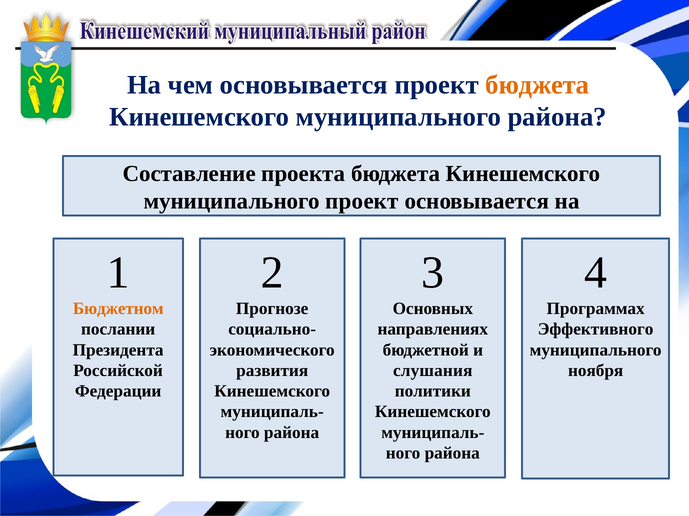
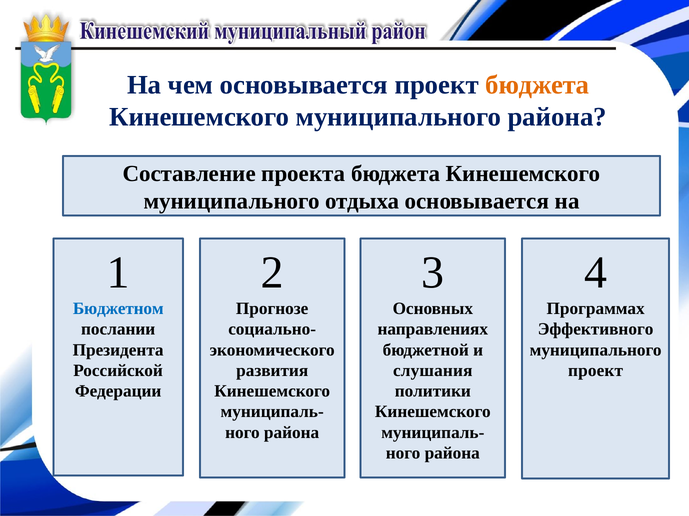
муниципального проект: проект -> отдыха
Бюджетном colour: orange -> blue
ноября at (596, 371): ноября -> проект
